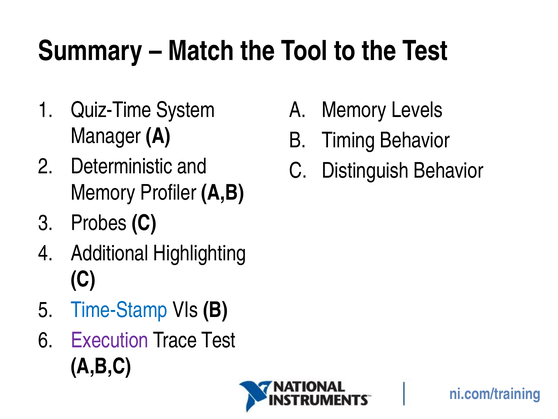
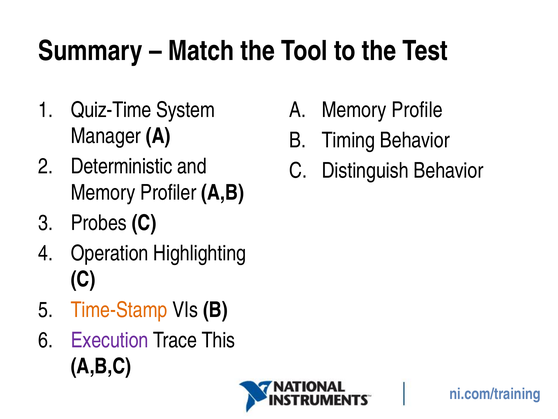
Levels: Levels -> Profile
Additional: Additional -> Operation
Time-Stamp colour: blue -> orange
Trace Test: Test -> This
